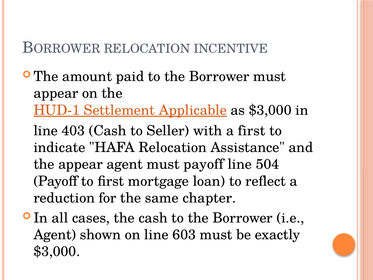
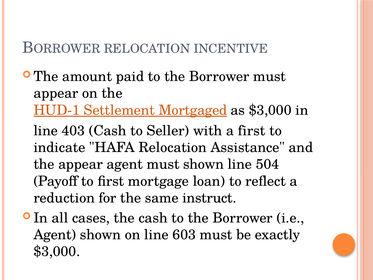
Applicable: Applicable -> Mortgaged
must payoff: payoff -> shown
chapter: chapter -> instruct
